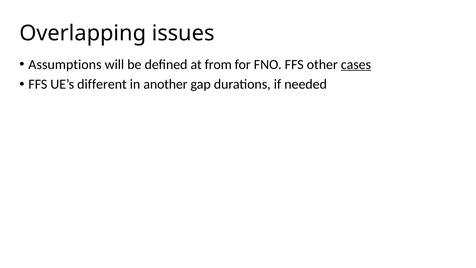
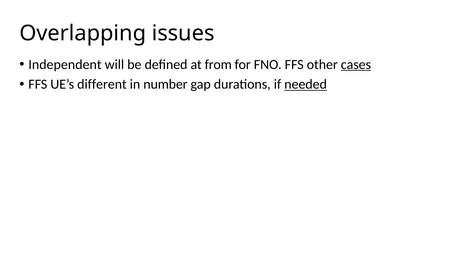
Assumptions: Assumptions -> Independent
another: another -> number
needed underline: none -> present
